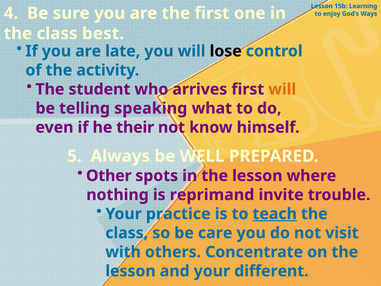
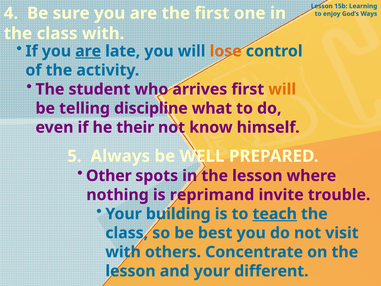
class best: best -> with
are at (88, 51) underline: none -> present
lose colour: black -> orange
speaking: speaking -> discipline
practice: practice -> building
care: care -> best
